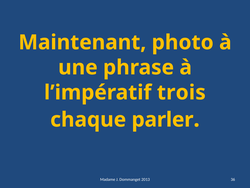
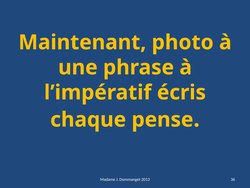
trois: trois -> écris
parler: parler -> pense
